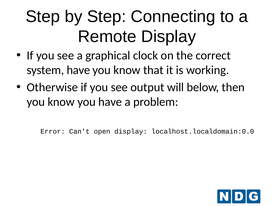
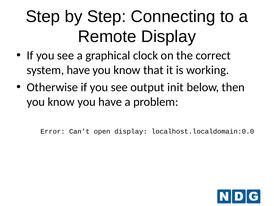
will: will -> init
